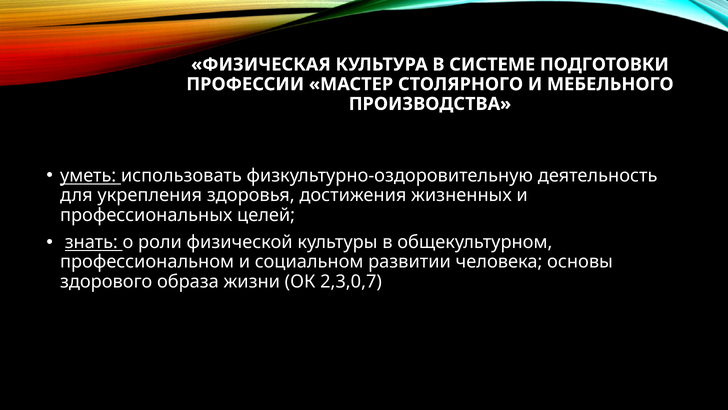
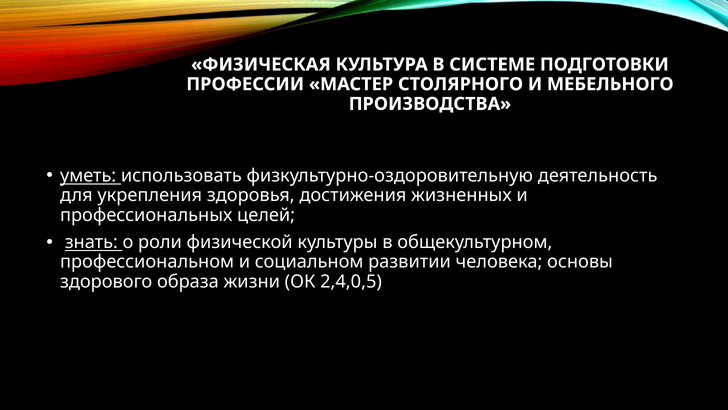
2,3,0,7: 2,3,0,7 -> 2,4,0,5
